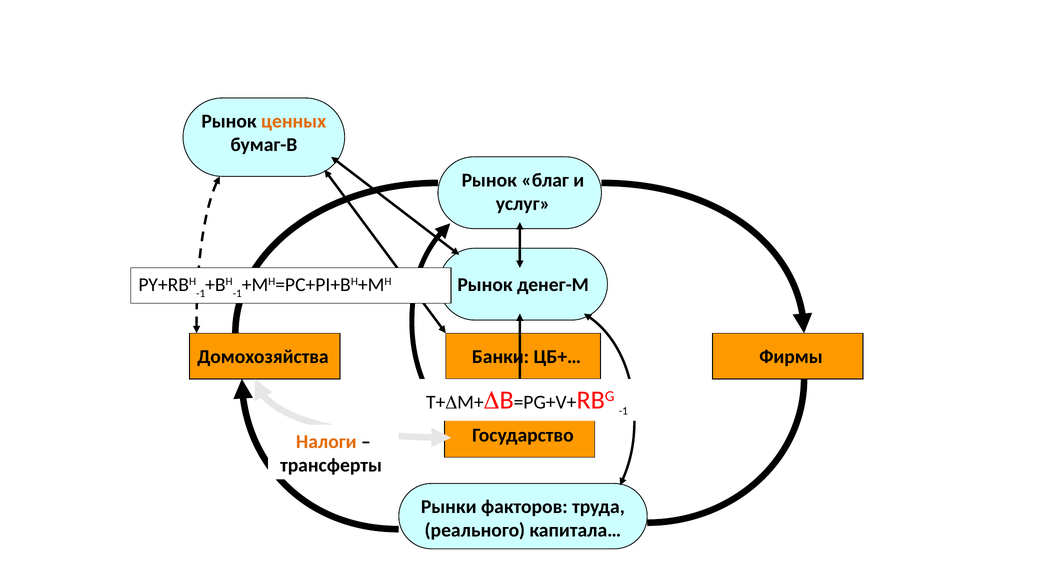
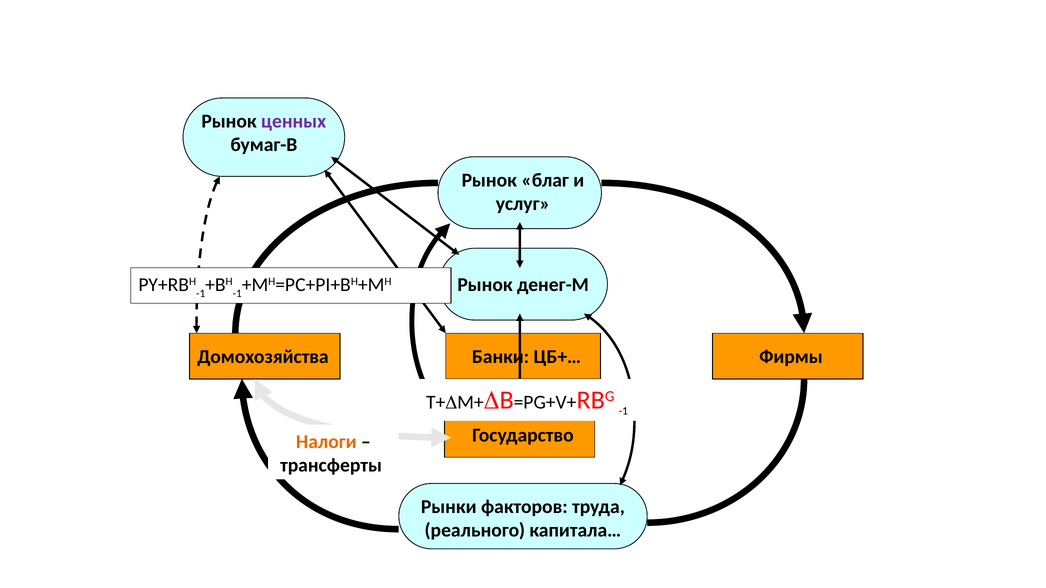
ценных colour: orange -> purple
